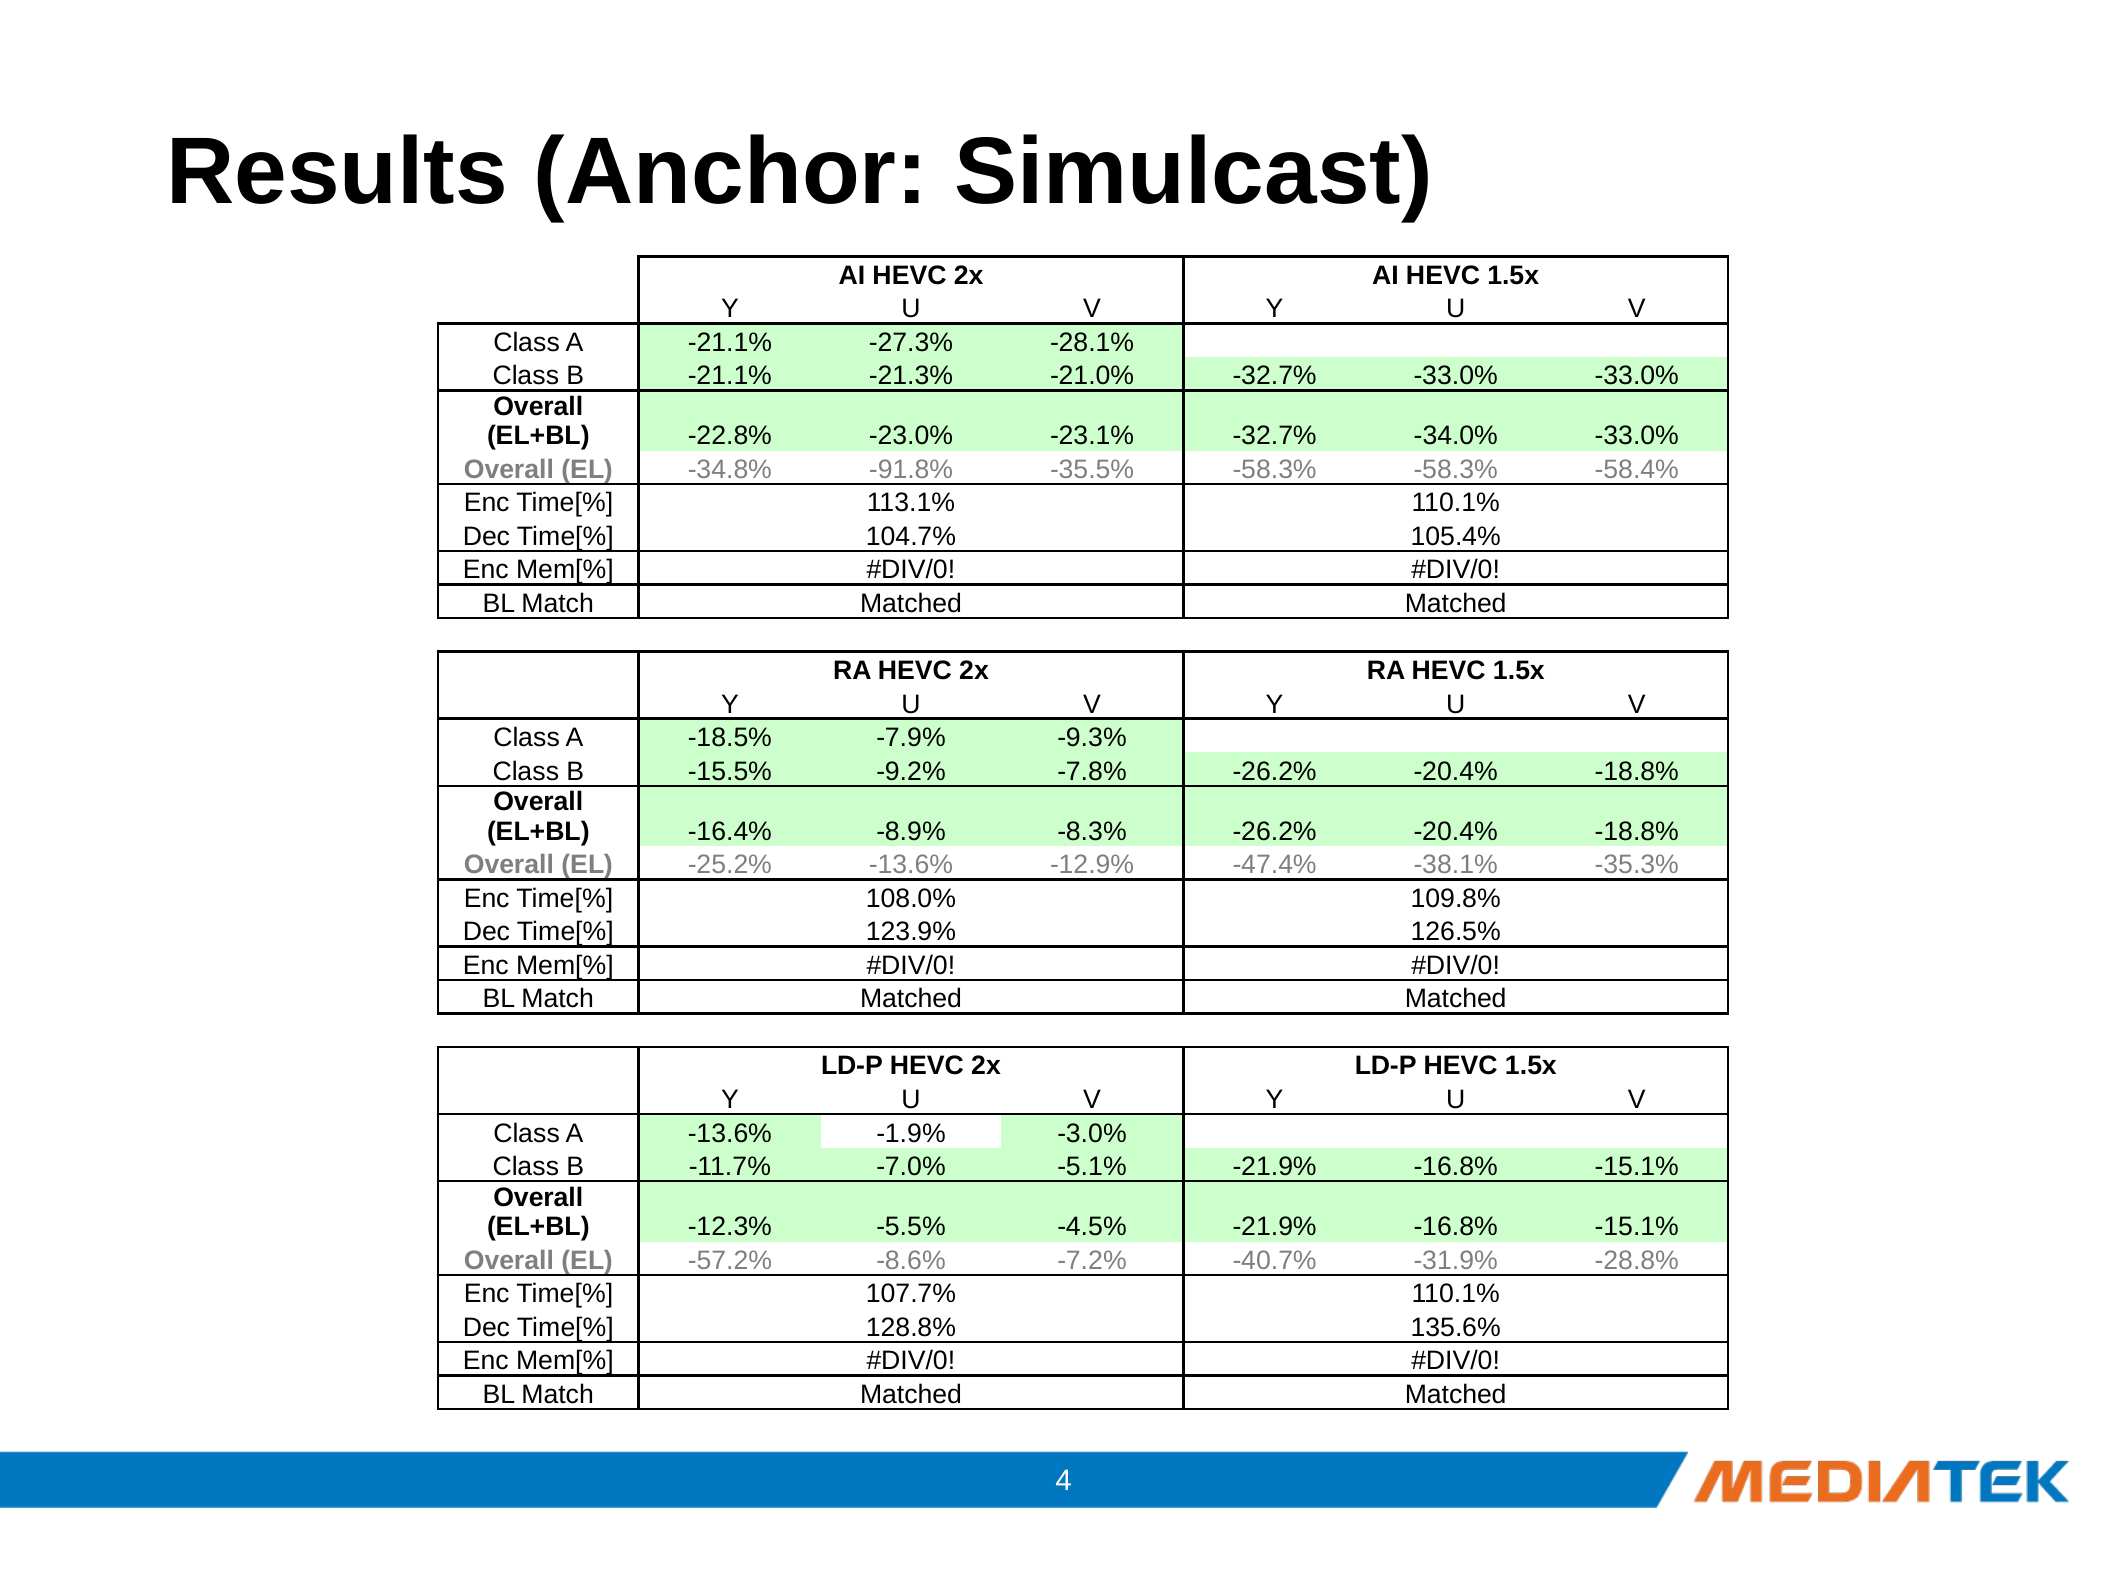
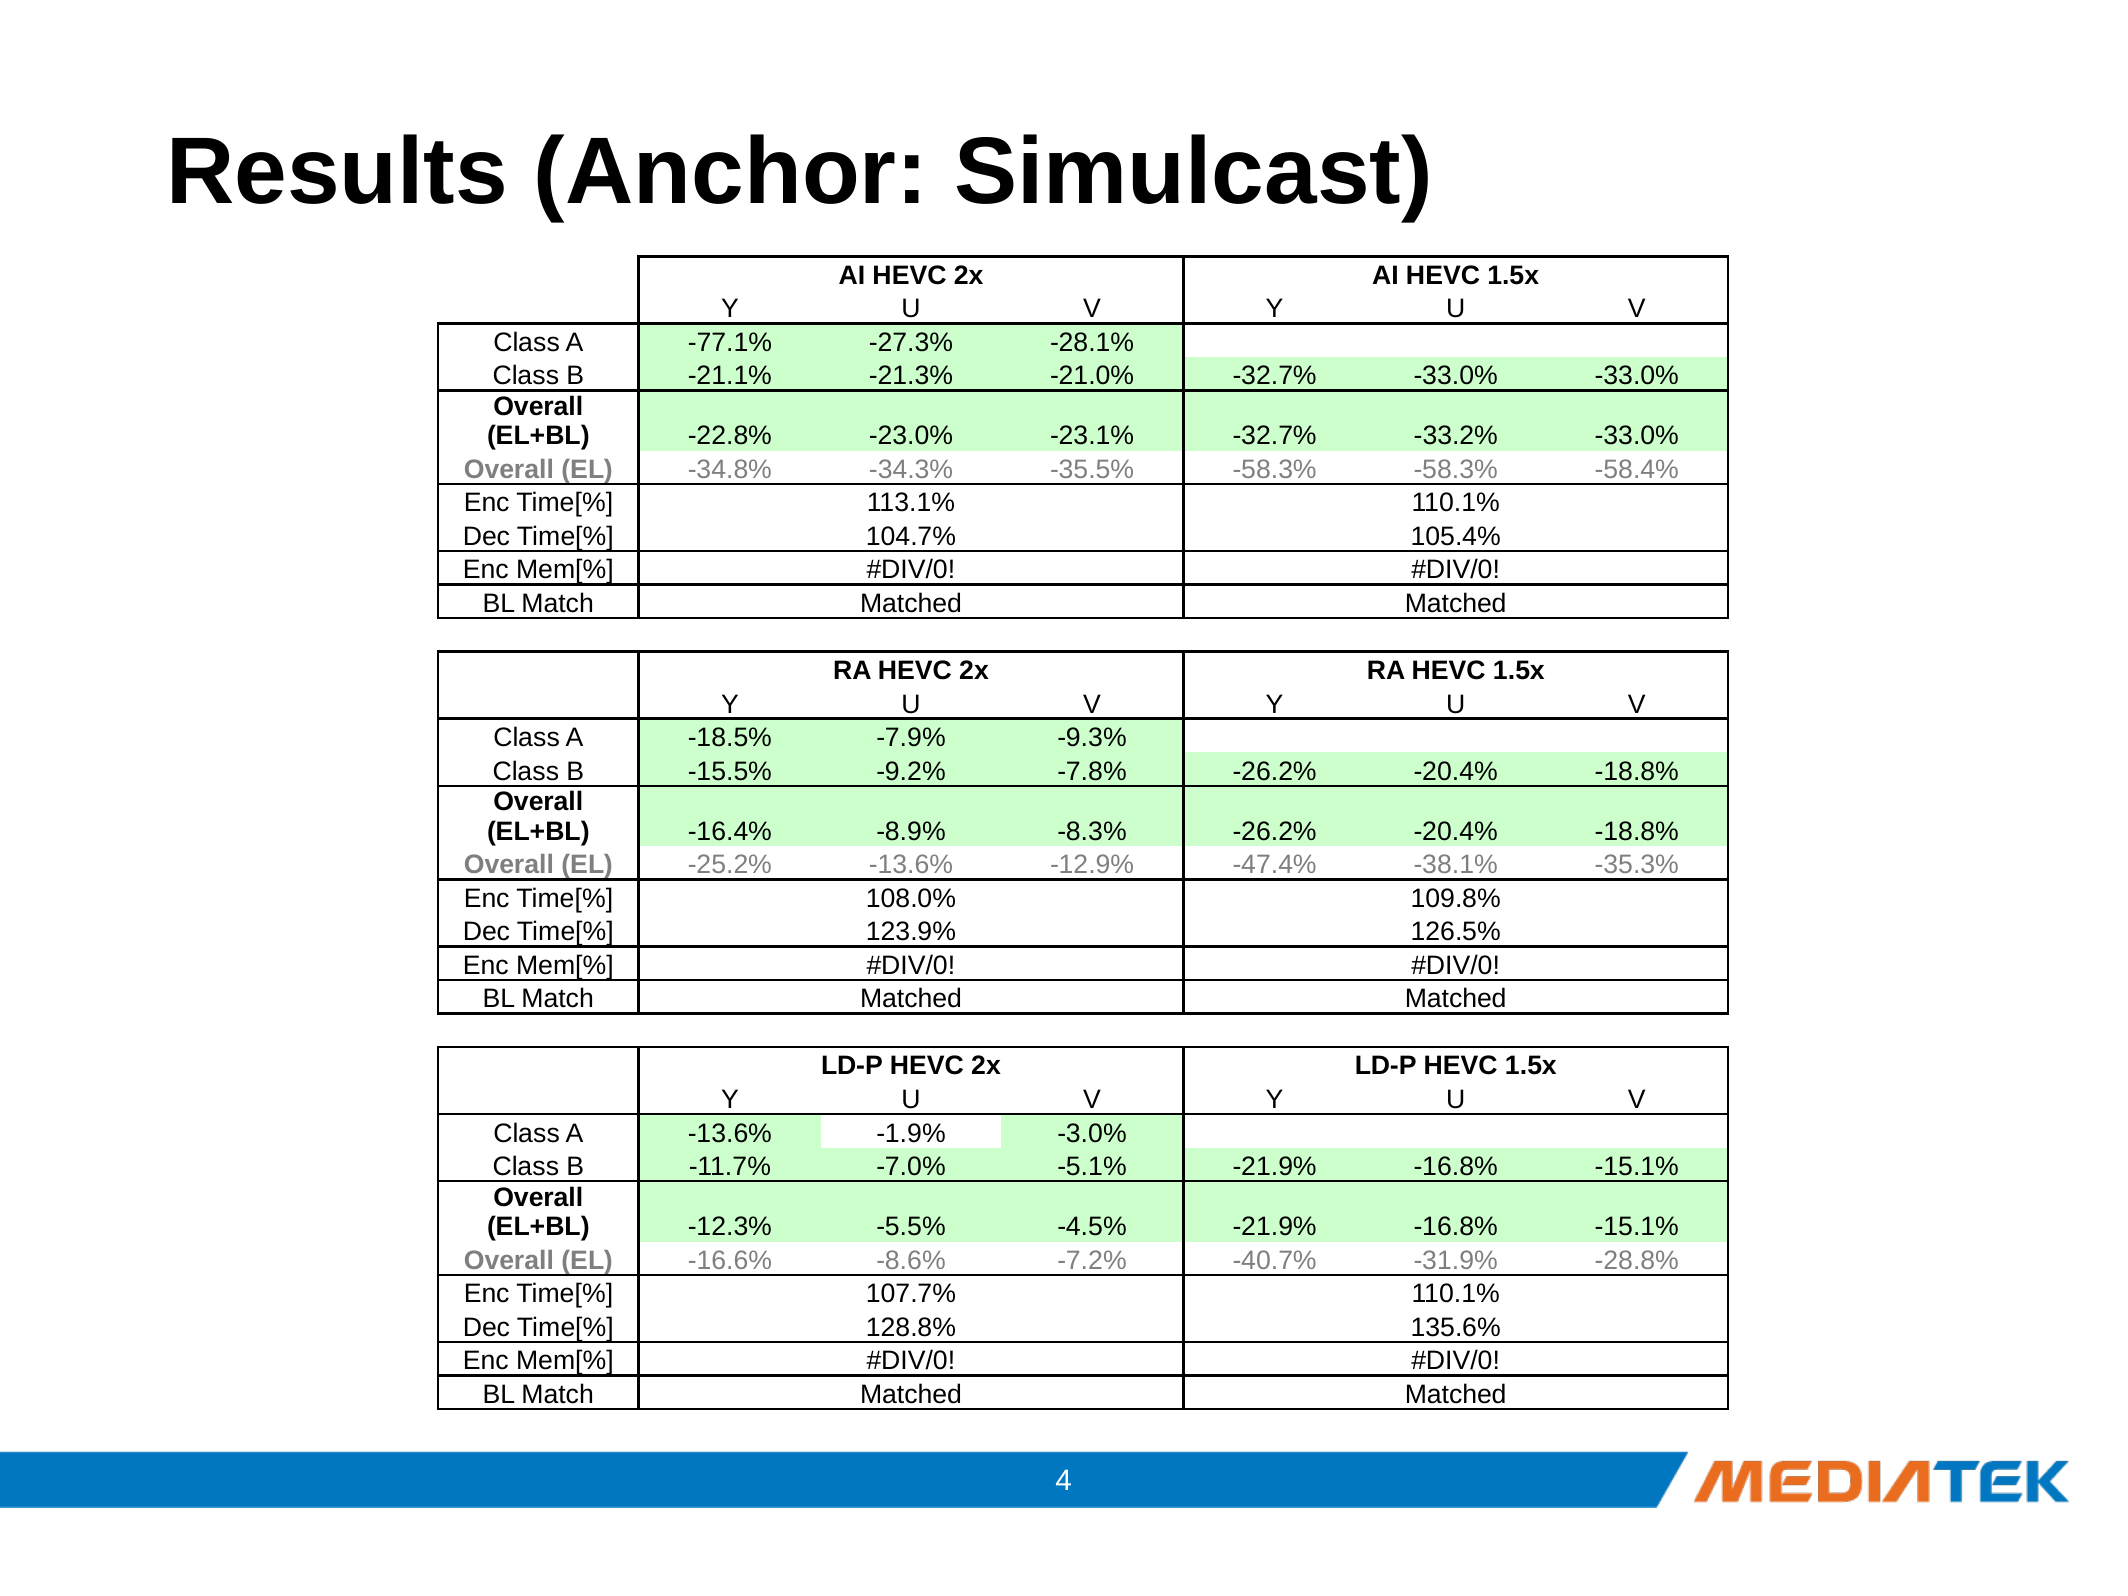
A -21.1%: -21.1% -> -77.1%
-34.0%: -34.0% -> -33.2%
-91.8%: -91.8% -> -34.3%
-57.2%: -57.2% -> -16.6%
